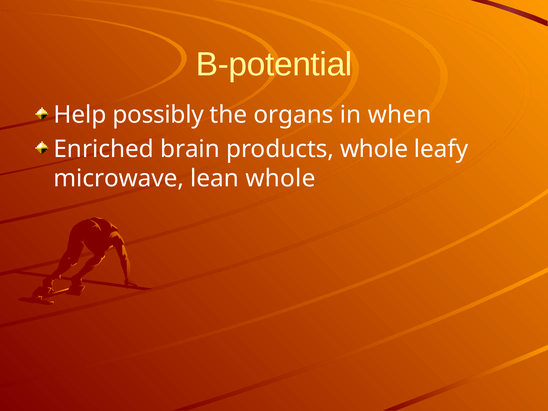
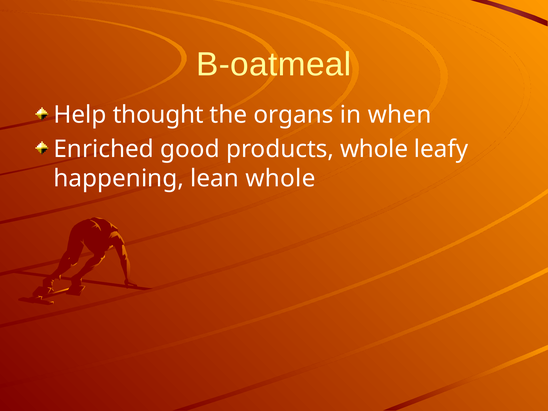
B-potential: B-potential -> B-oatmeal
possibly: possibly -> thought
brain: brain -> good
microwave: microwave -> happening
